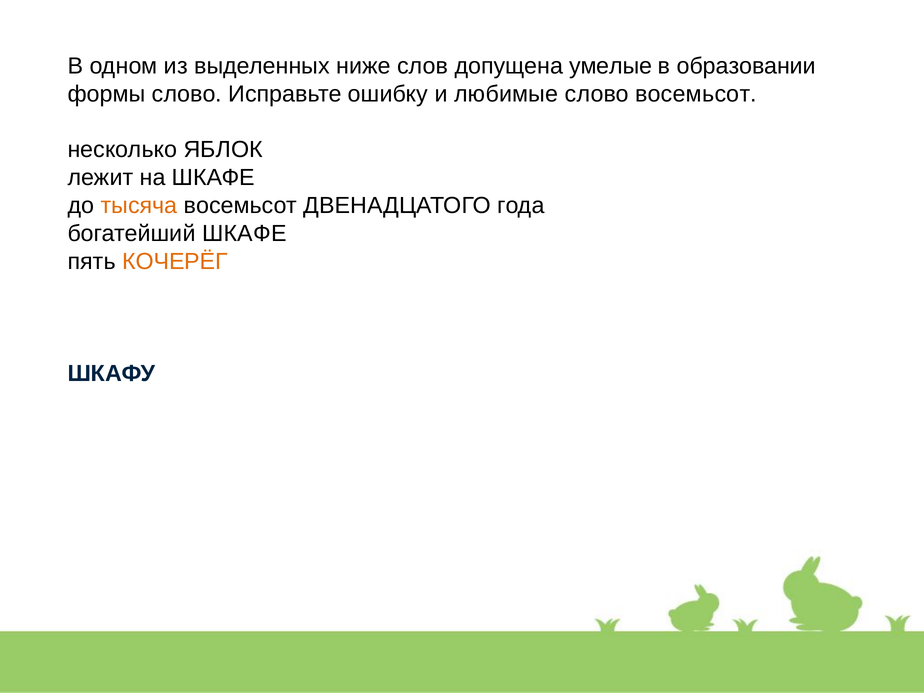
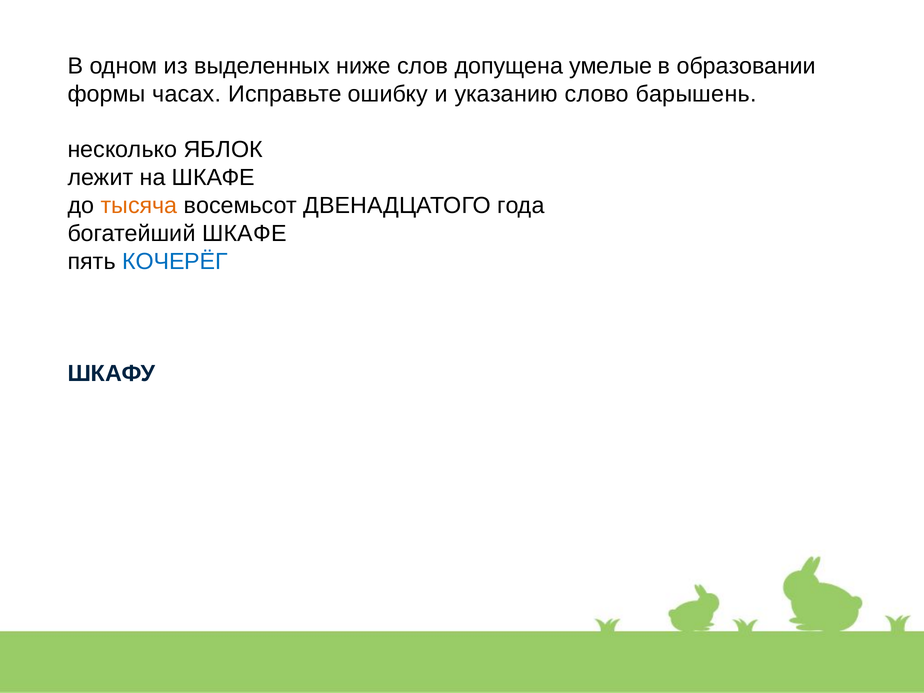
формы слово: слово -> часах
любимые: любимые -> указанию
слово восемьсот: восемьсот -> барышень
КОЧЕРЁГ colour: orange -> blue
